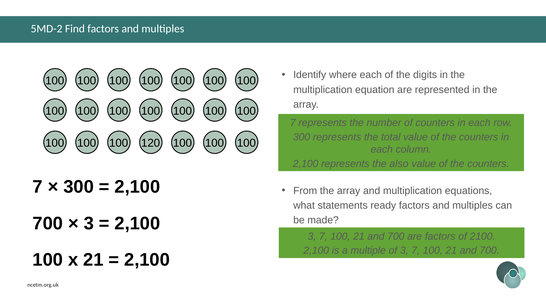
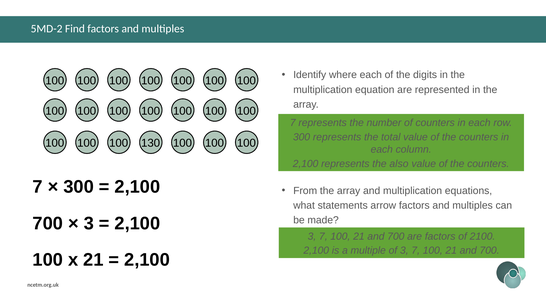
120: 120 -> 130
ready: ready -> arrow
